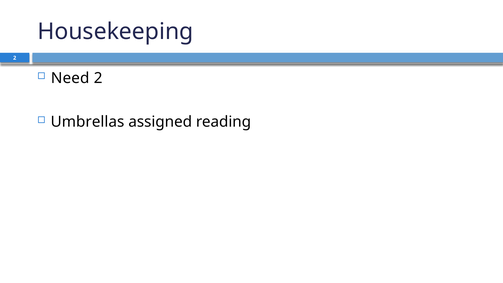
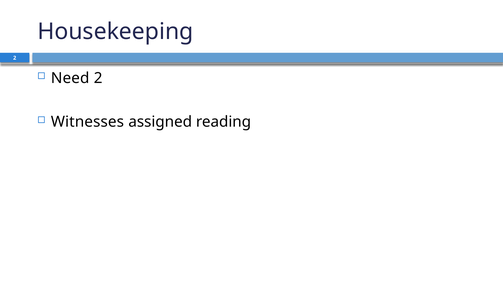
Umbrellas: Umbrellas -> Witnesses
